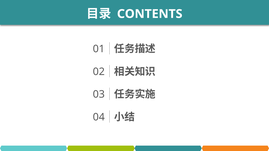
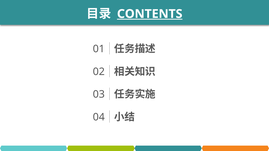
CONTENTS underline: none -> present
